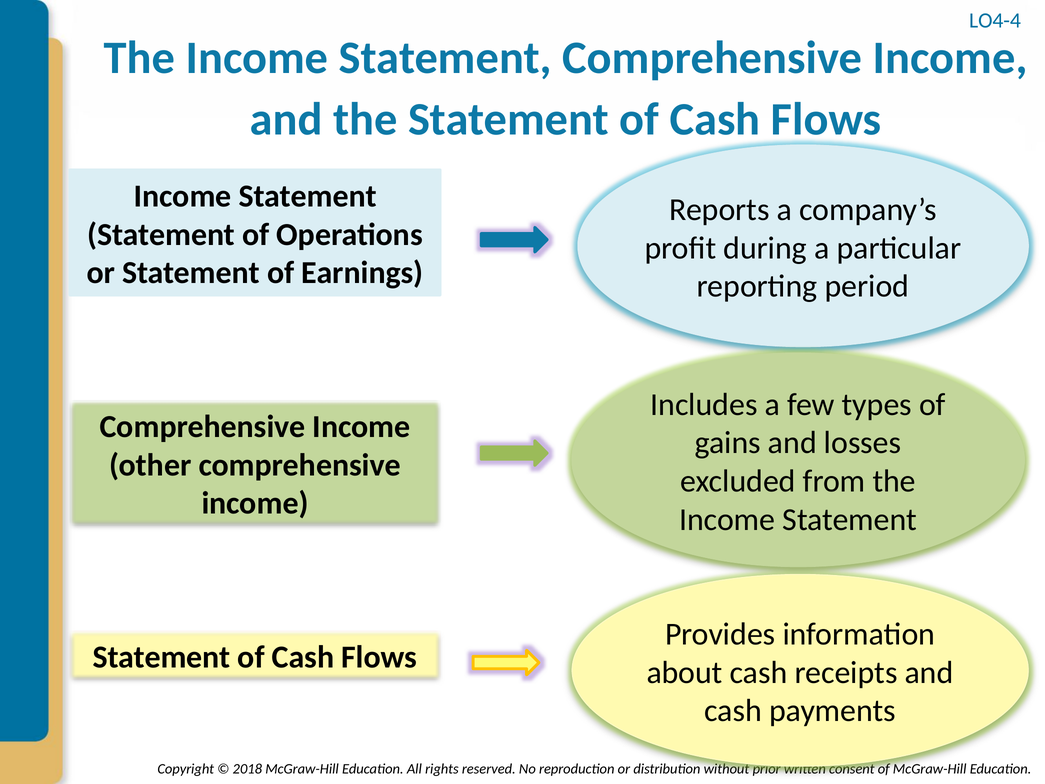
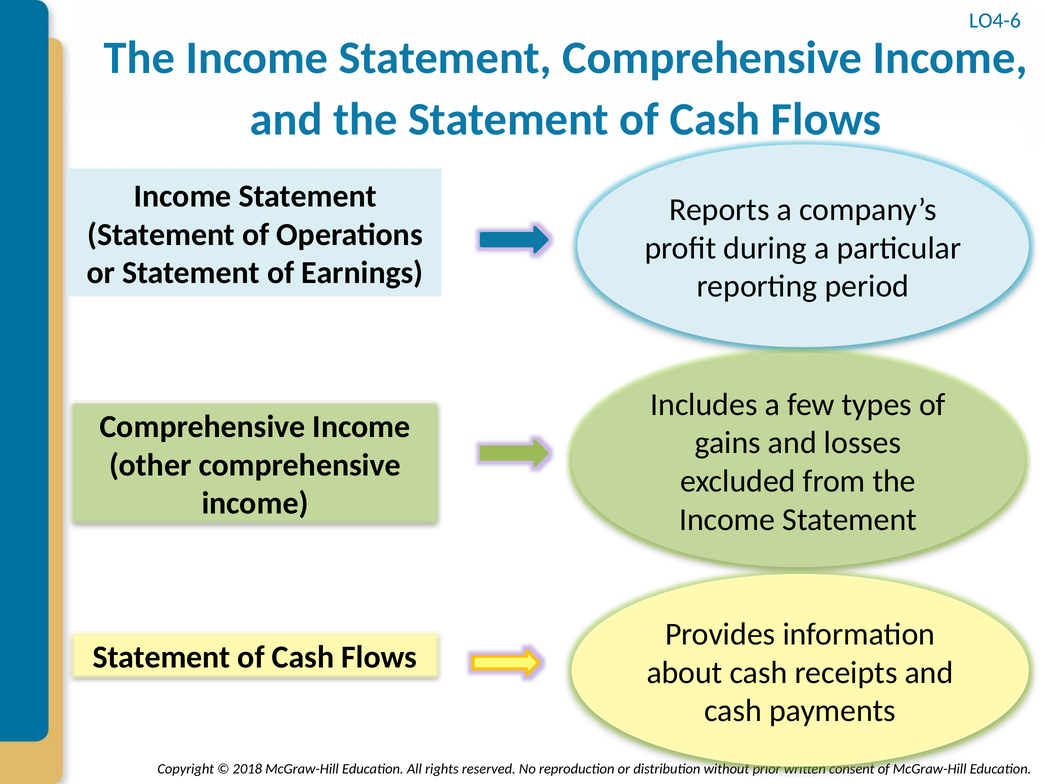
LO4-4: LO4-4 -> LO4-6
